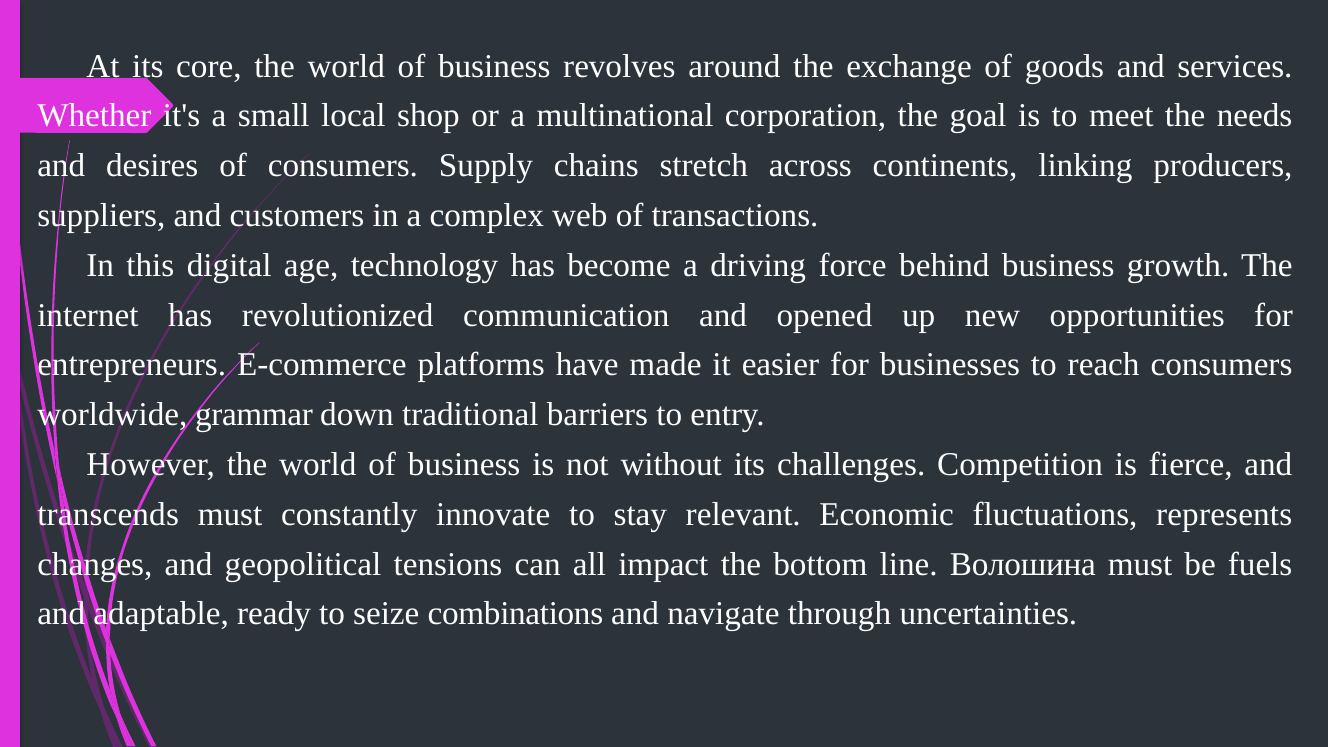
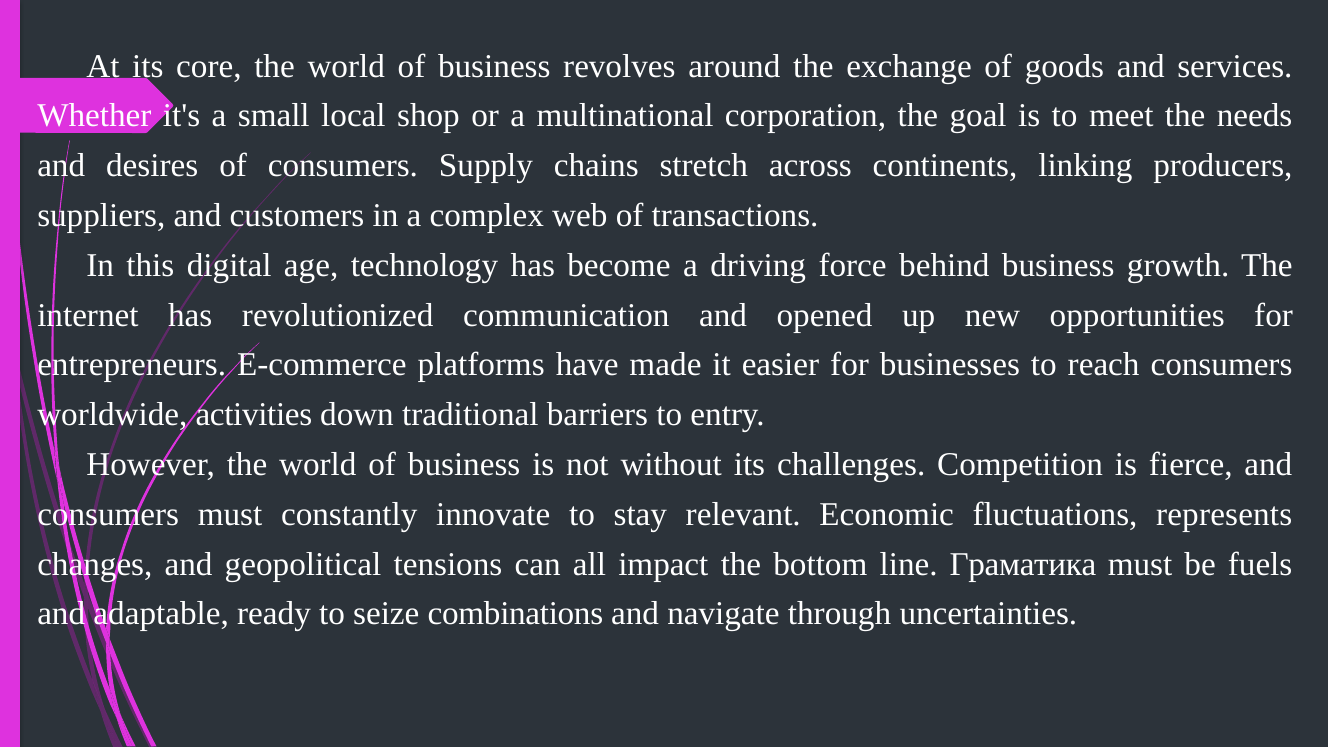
grammar: grammar -> activities
transcends at (108, 514): transcends -> consumers
Волошина: Волошина -> Граматика
